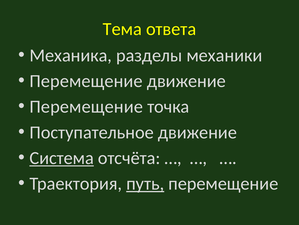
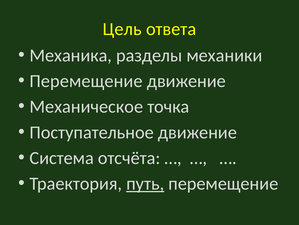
Тема: Тема -> Цель
Перемещение at (86, 106): Перемещение -> Механическое
Система underline: present -> none
